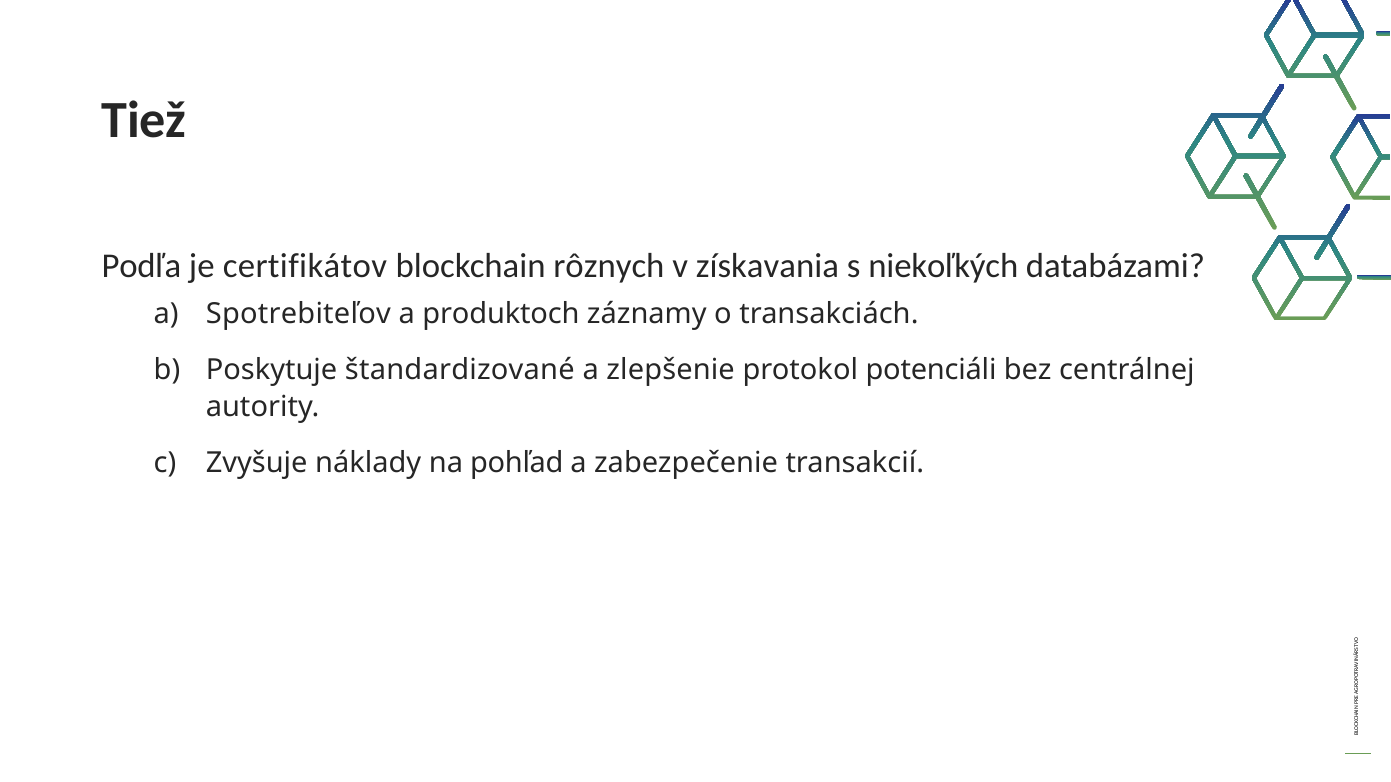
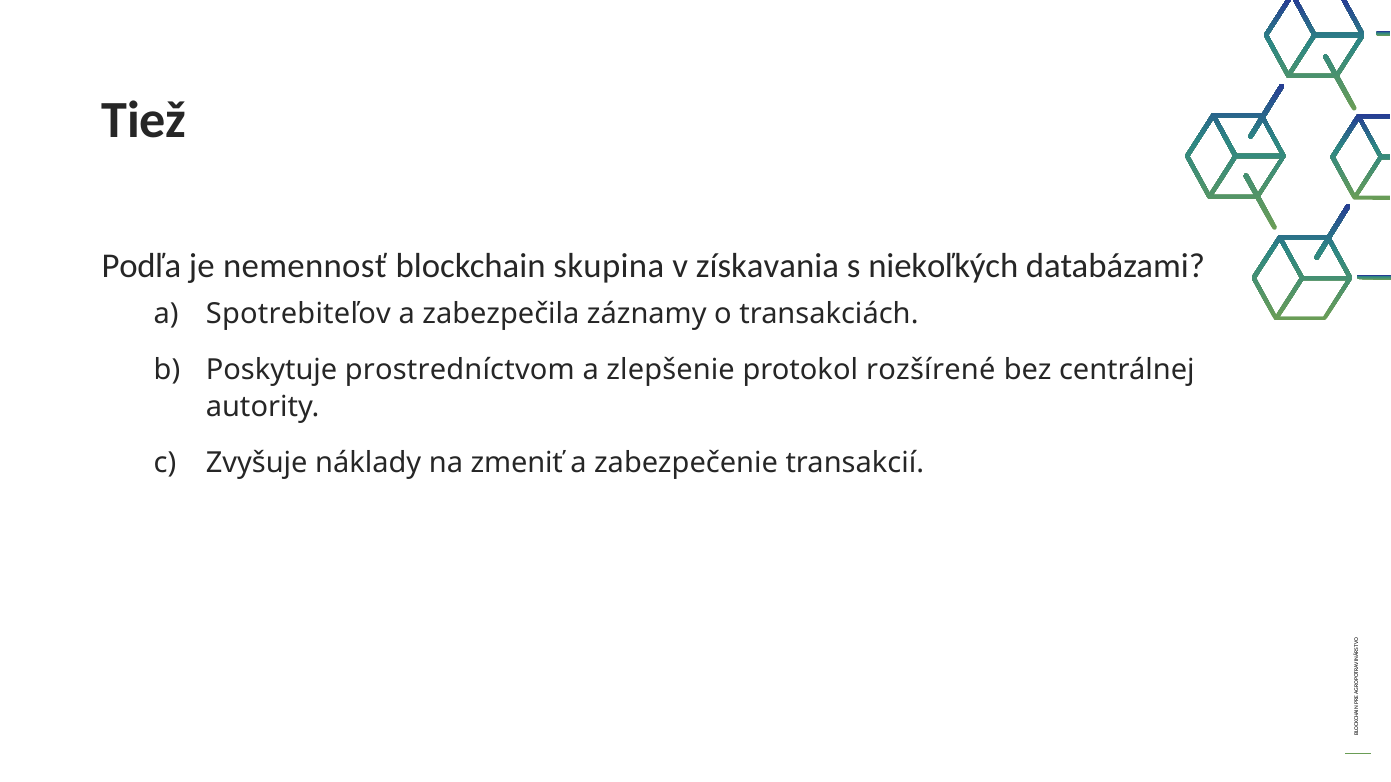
certifikátov: certifikátov -> nemennosť
rôznych: rôznych -> skupina
produktoch: produktoch -> zabezpečila
štandardizované: štandardizované -> prostredníctvom
potenciáli: potenciáli -> rozšírené
pohľad: pohľad -> zmeniť
